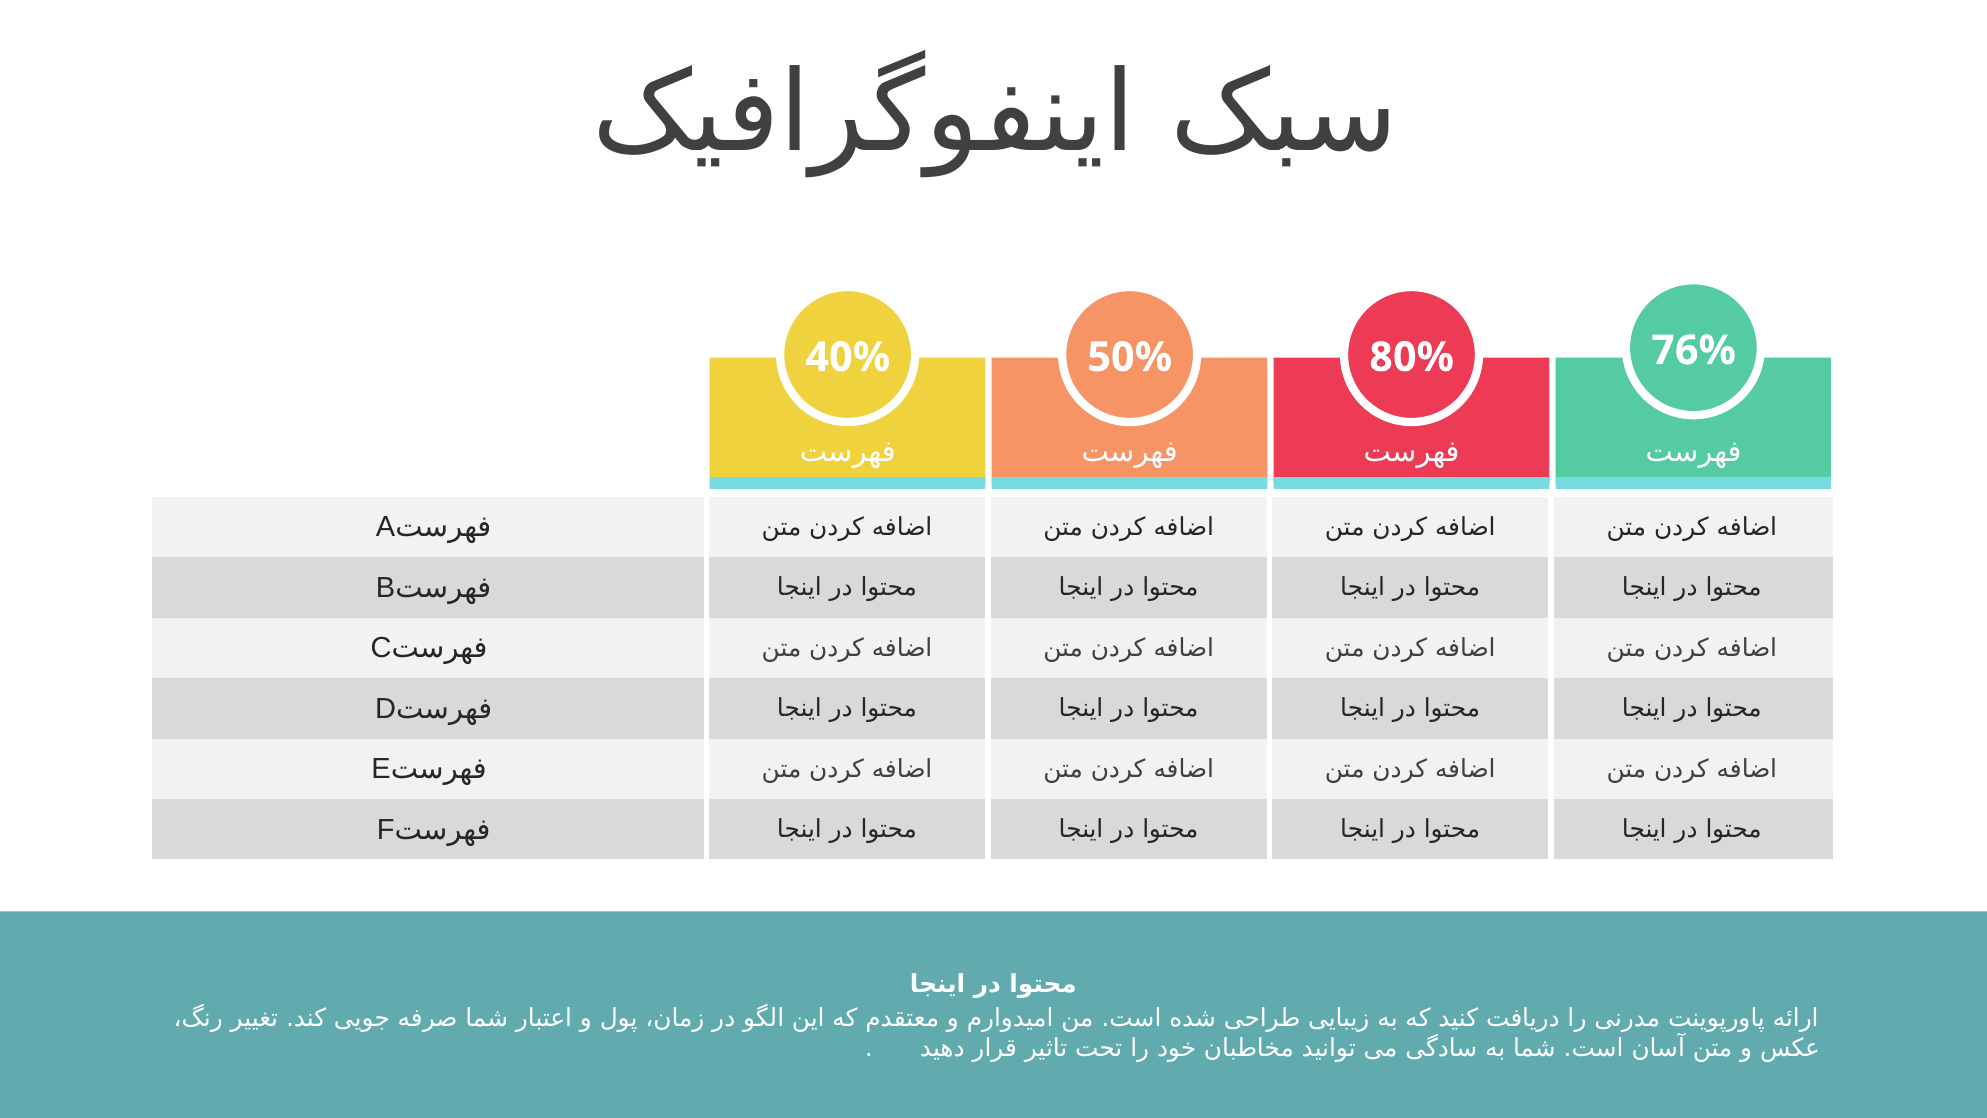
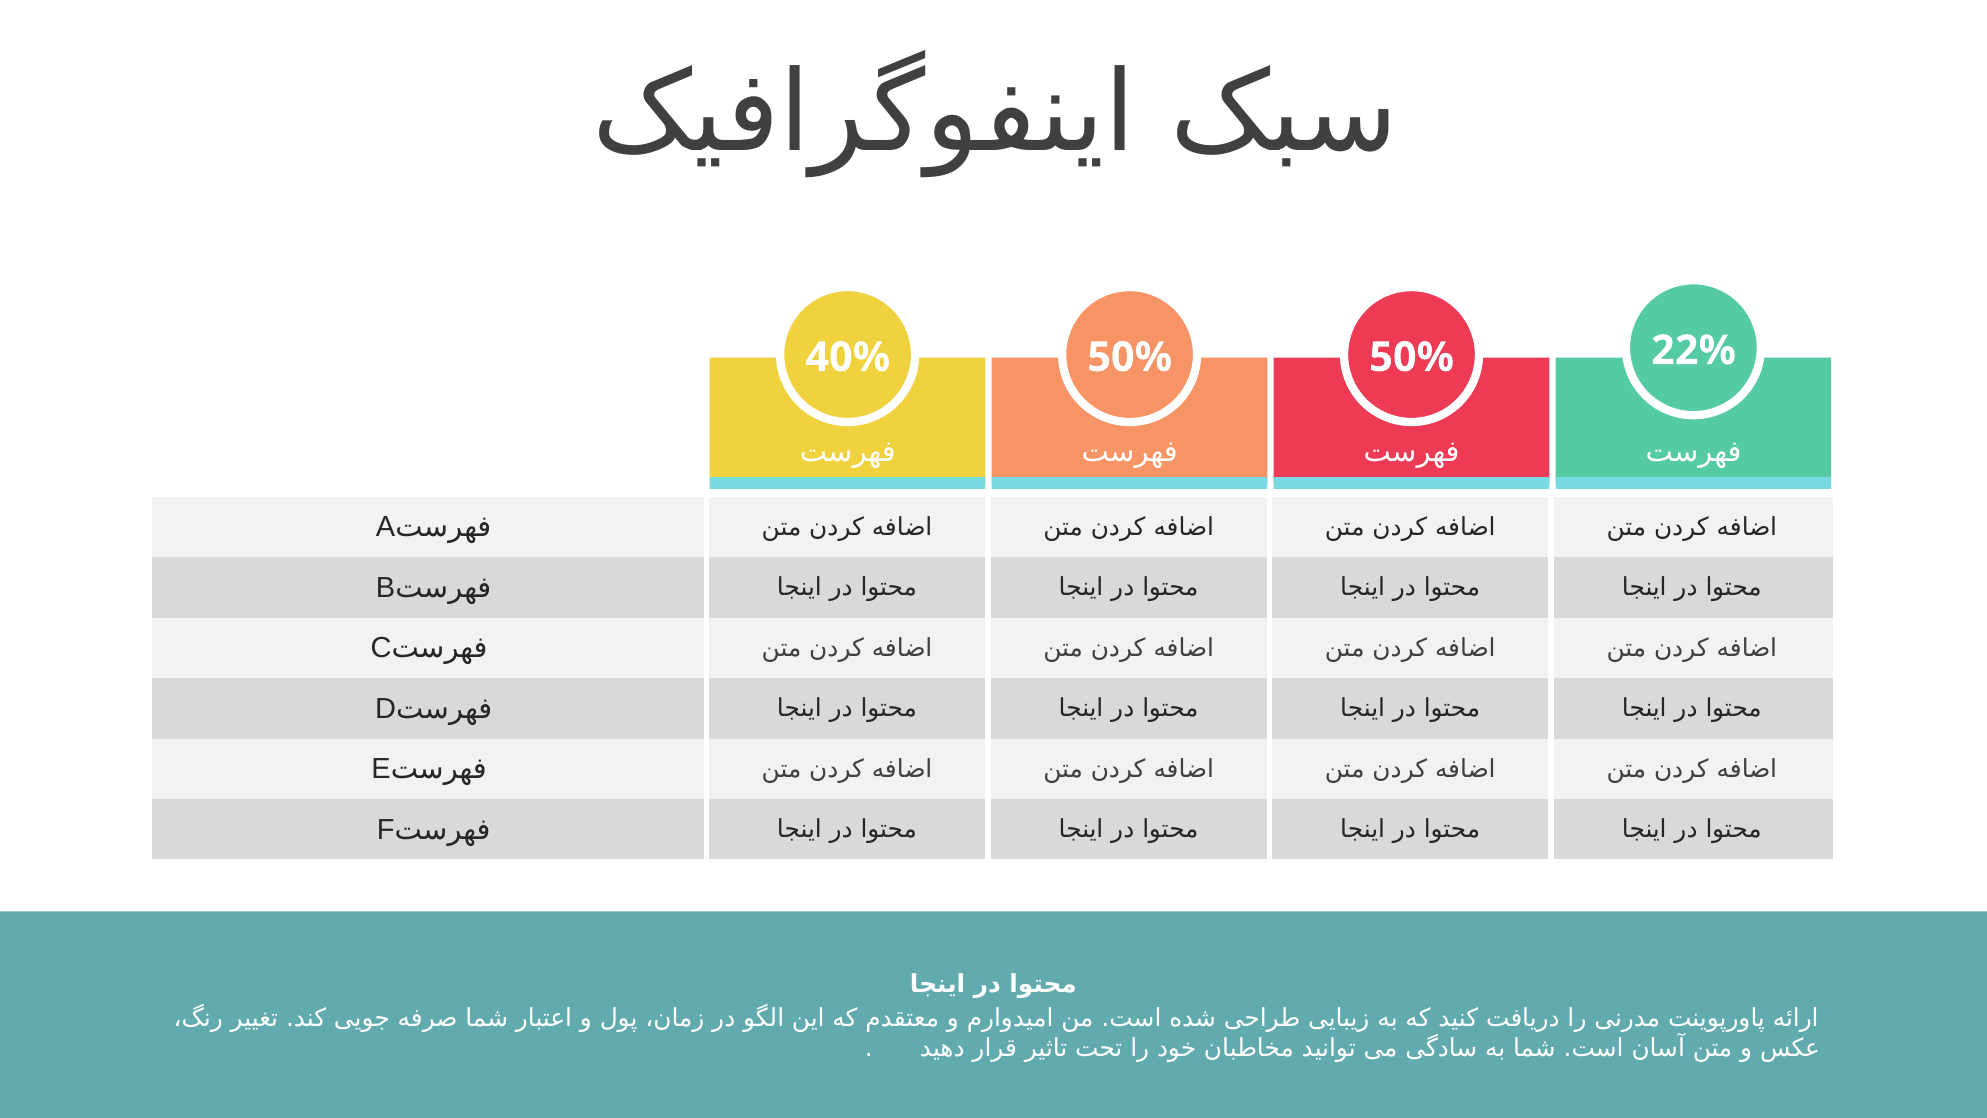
76%: 76% -> 22%
80% at (1412, 357): 80% -> 50%
